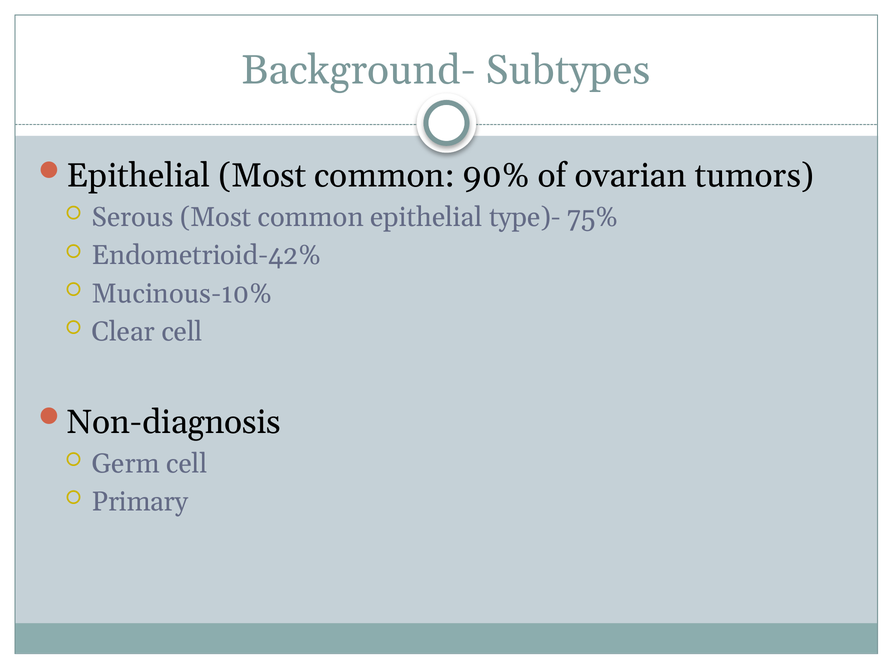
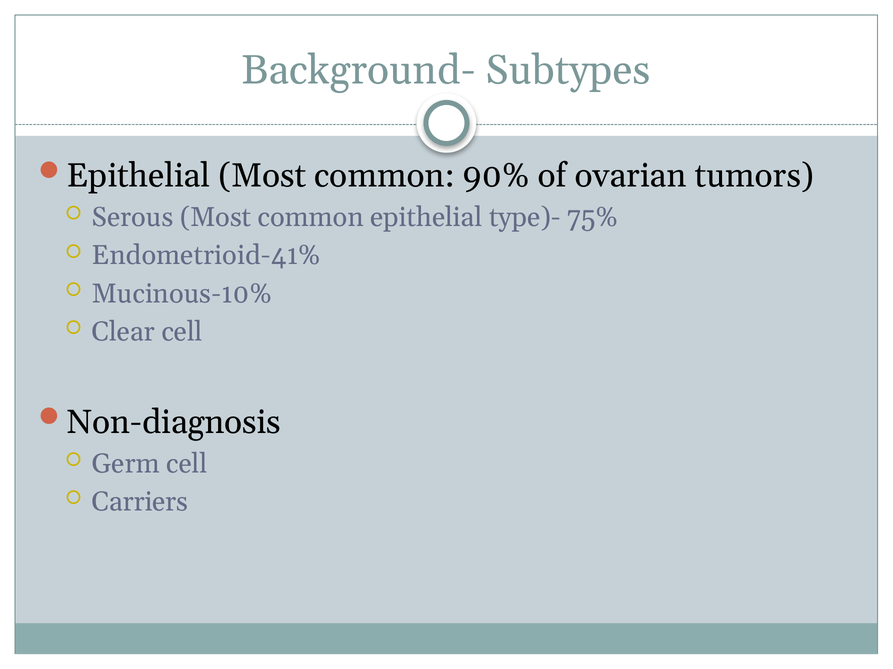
Endometrioid-42%: Endometrioid-42% -> Endometrioid-41%
Primary: Primary -> Carriers
